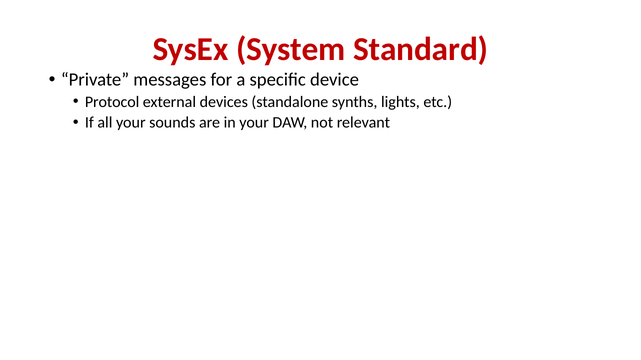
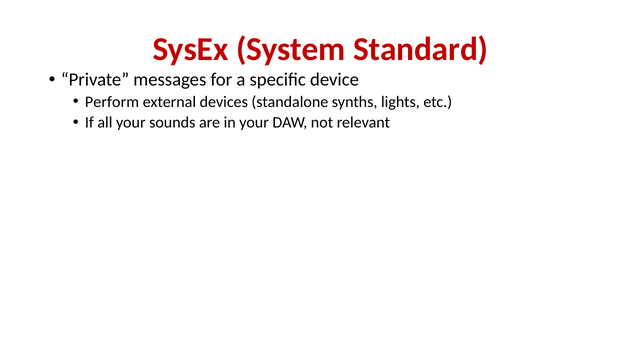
Protocol: Protocol -> Perform
